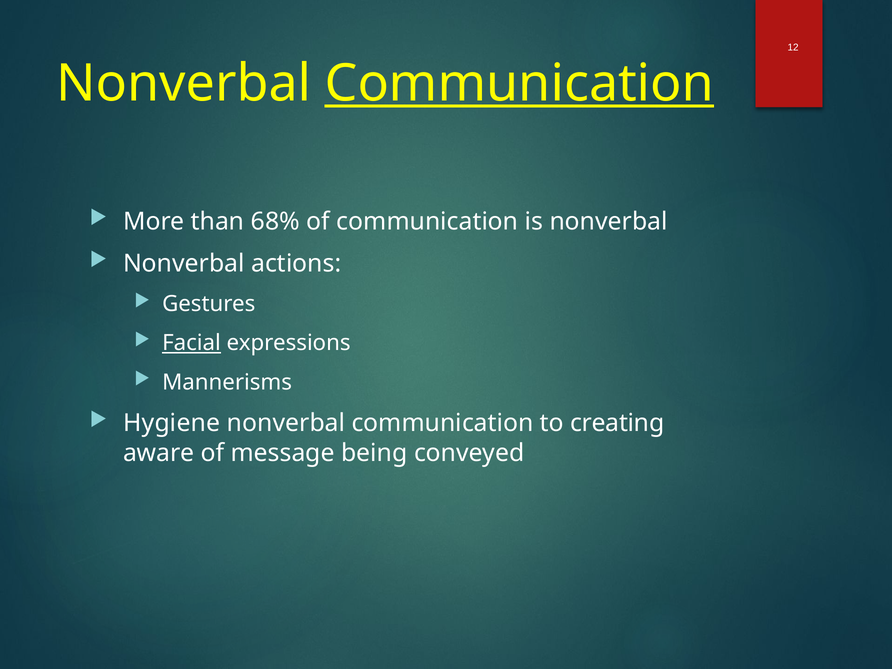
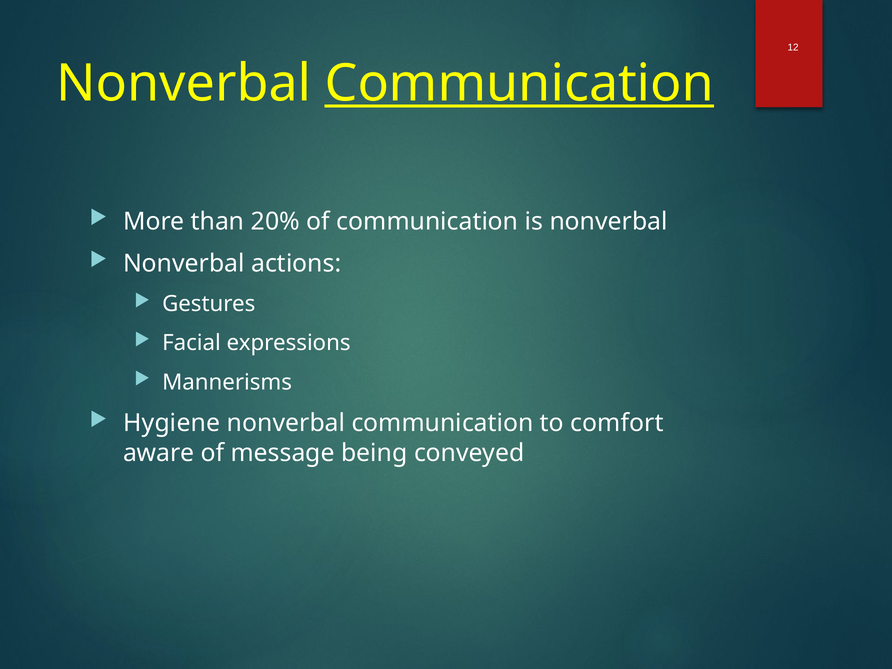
68%: 68% -> 20%
Facial underline: present -> none
creating: creating -> comfort
